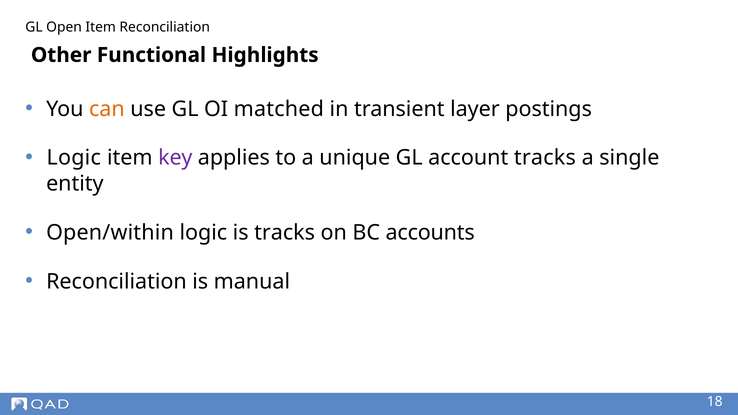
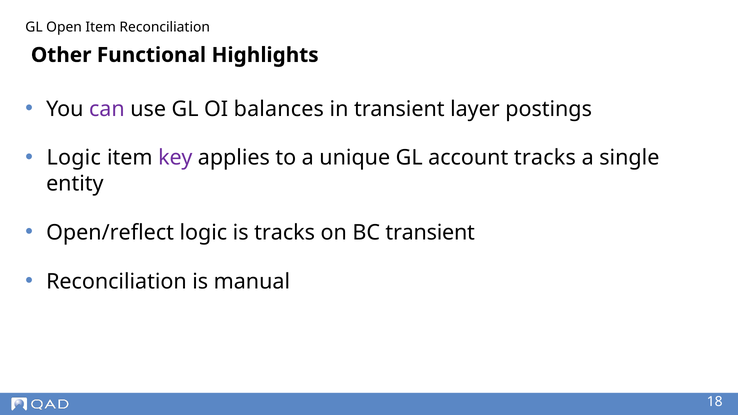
can colour: orange -> purple
matched: matched -> balances
Open/within: Open/within -> Open/reflect
BC accounts: accounts -> transient
